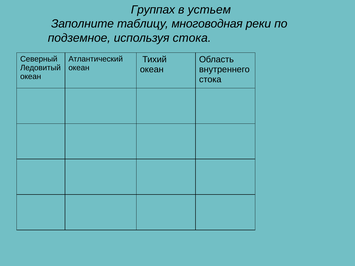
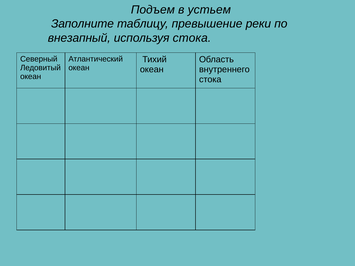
Группах: Группах -> Подъем
многоводная: многоводная -> превышение
подземное: подземное -> внезапный
